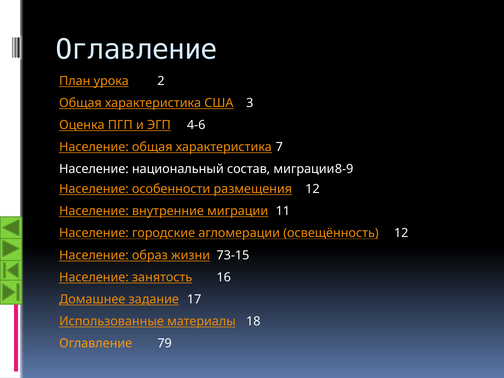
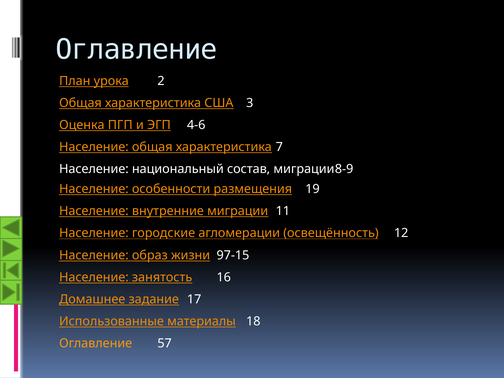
размещения 12: 12 -> 19
73-15: 73-15 -> 97-15
79: 79 -> 57
